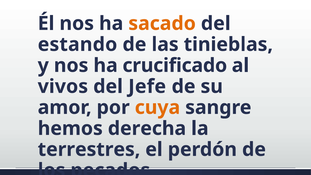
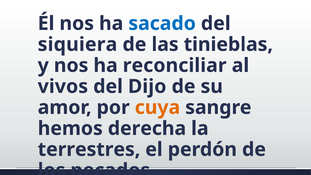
sacado colour: orange -> blue
estando: estando -> siquiera
crucificado: crucificado -> reconciliar
Jefe: Jefe -> Dijo
